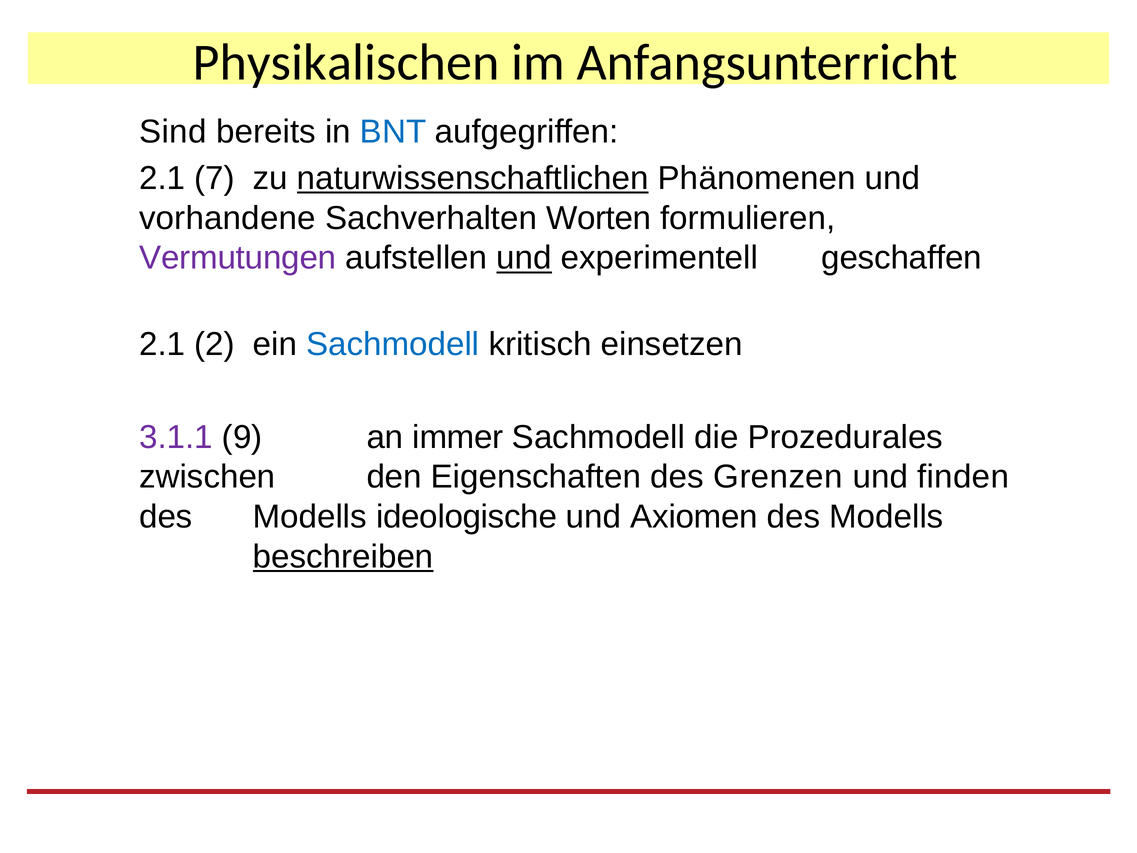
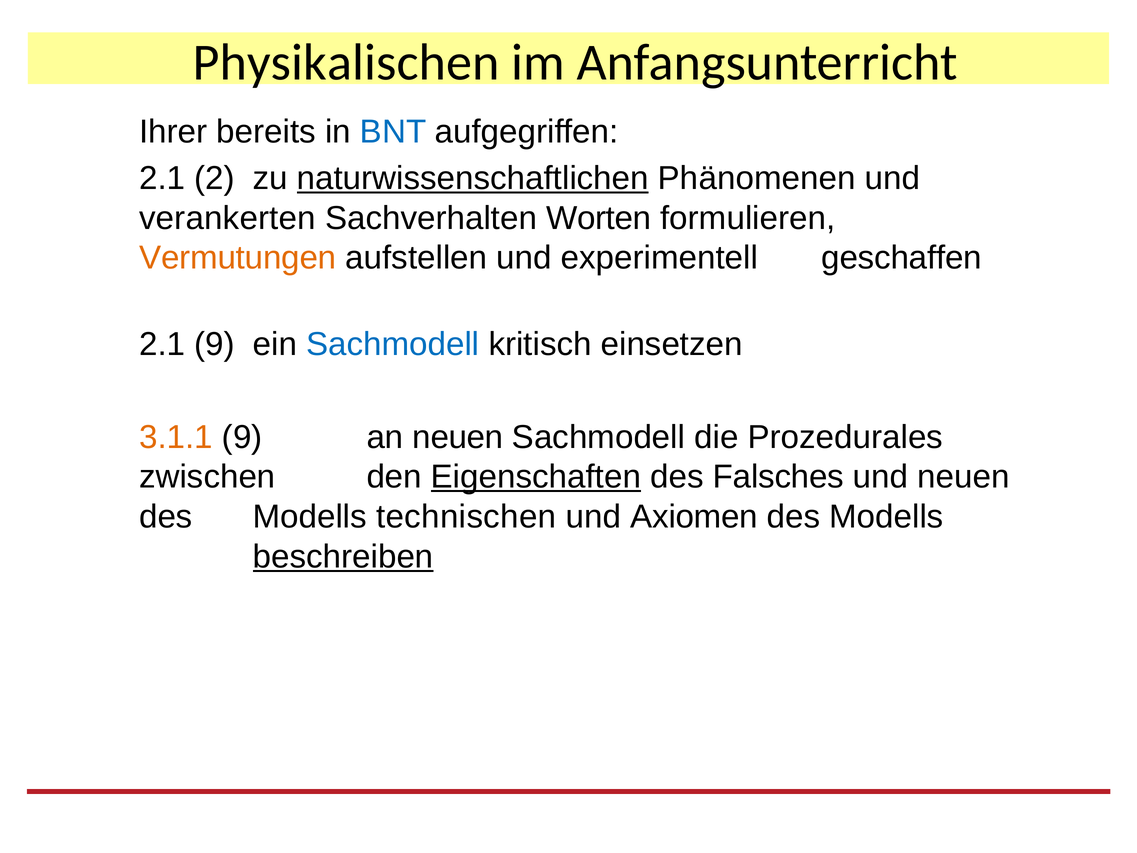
Sind: Sind -> Ihrer
7: 7 -> 2
vorhandene: vorhandene -> verankerten
Vermutungen colour: purple -> orange
und at (524, 258) underline: present -> none
2.1 2: 2 -> 9
3.1.1 colour: purple -> orange
an immer: immer -> neuen
Eigenschaften underline: none -> present
Grenzen: Grenzen -> Falsches
und finden: finden -> neuen
ideologische: ideologische -> technischen
